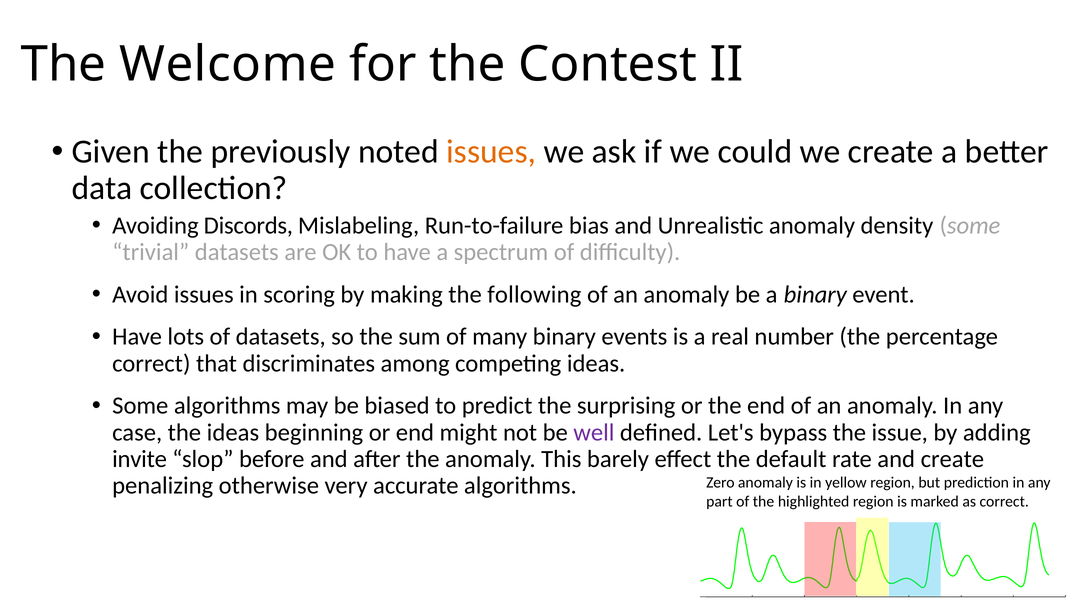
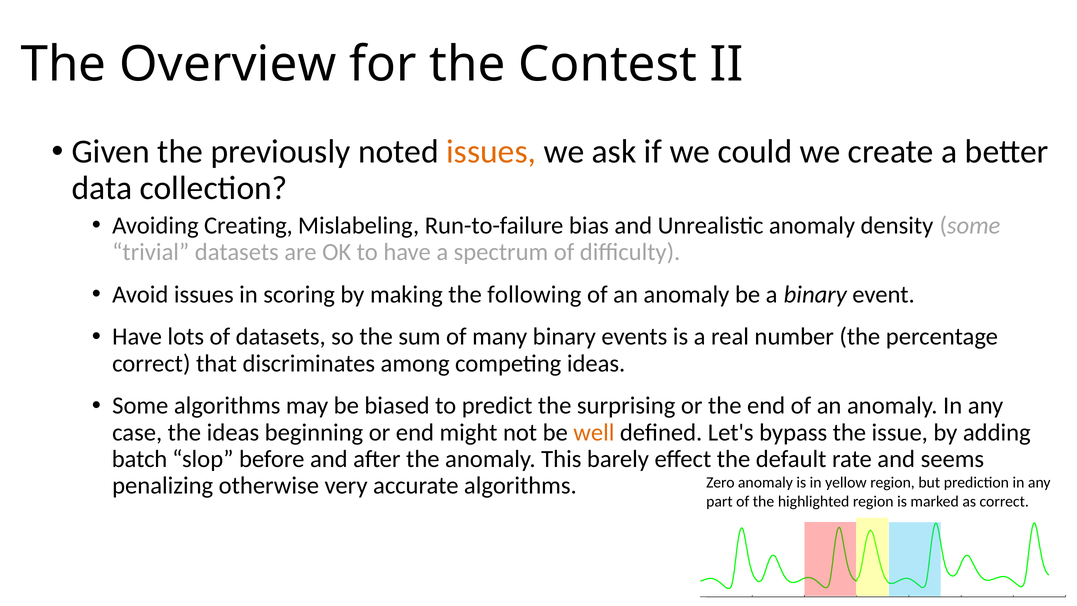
Welcome: Welcome -> Overview
Discords: Discords -> Creating
well colour: purple -> orange
invite: invite -> batch
and create: create -> seems
